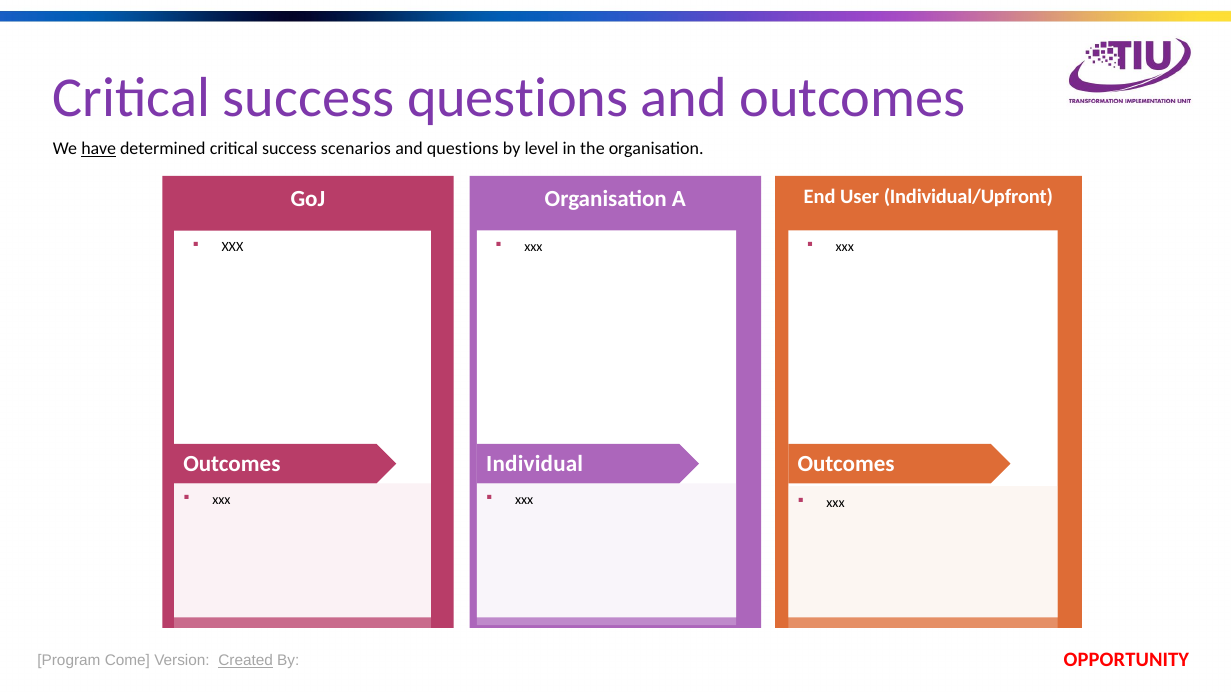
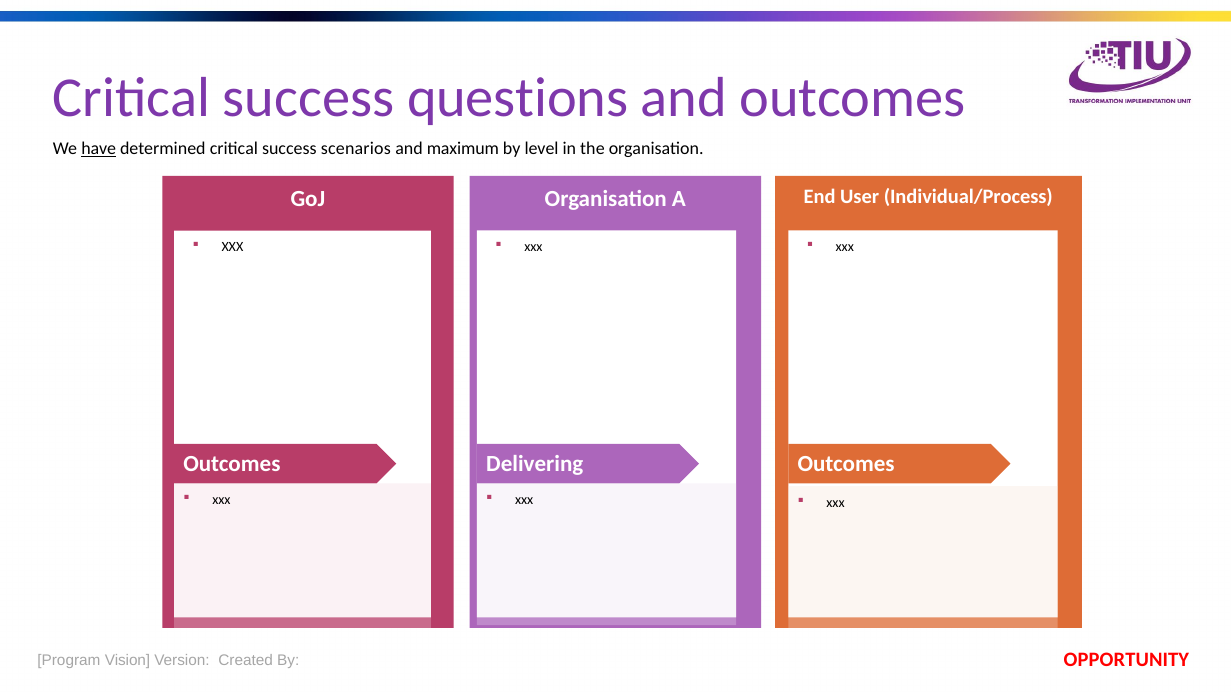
and questions: questions -> maximum
Individual/Upfront: Individual/Upfront -> Individual/Process
Individual: Individual -> Delivering
Come: Come -> Vision
Created underline: present -> none
